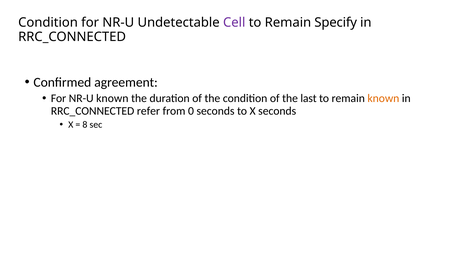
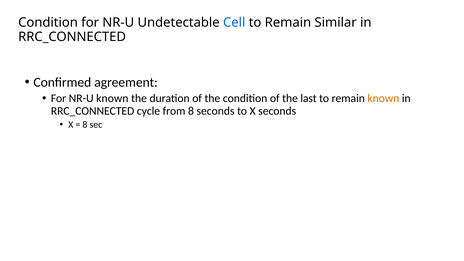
Cell colour: purple -> blue
Specify: Specify -> Similar
refer: refer -> cycle
from 0: 0 -> 8
